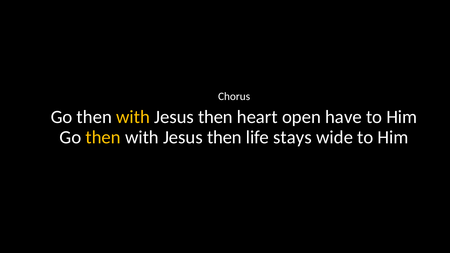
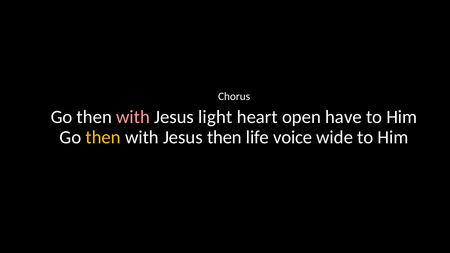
with at (133, 117) colour: yellow -> pink
then at (215, 117): then -> light
stays: stays -> voice
